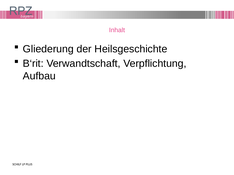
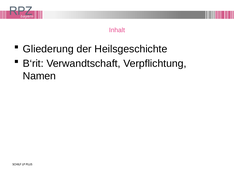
Aufbau: Aufbau -> Namen
